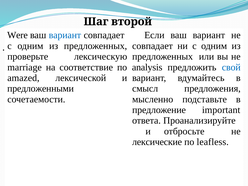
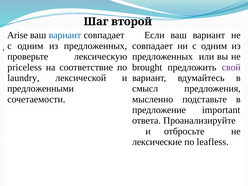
Were: Were -> Arise
marriage: marriage -> priceless
analysis: analysis -> brought
свой colour: blue -> purple
amazed: amazed -> laundry
